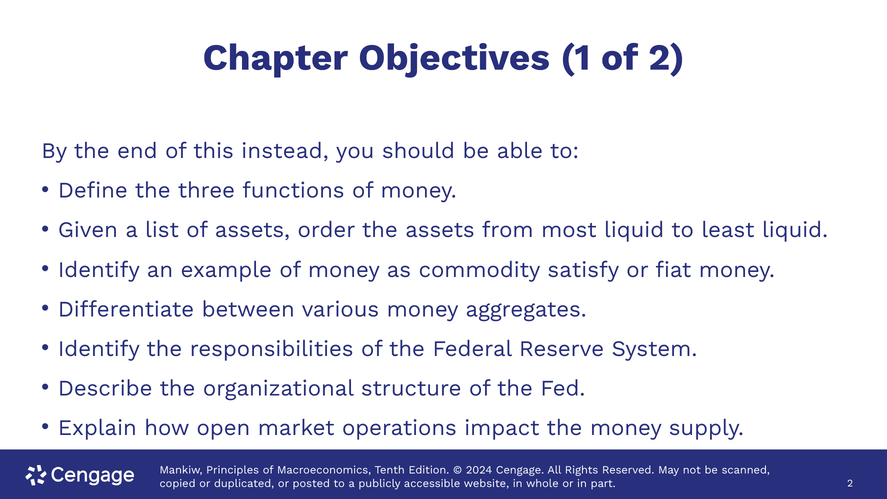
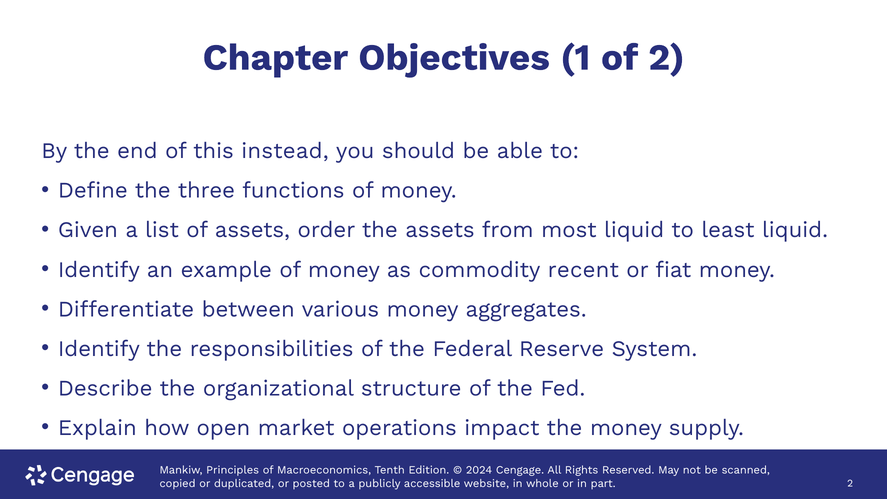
satisfy: satisfy -> recent
